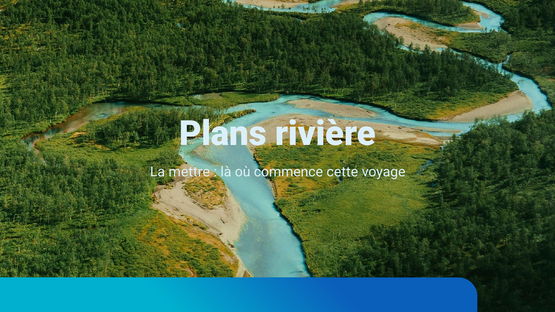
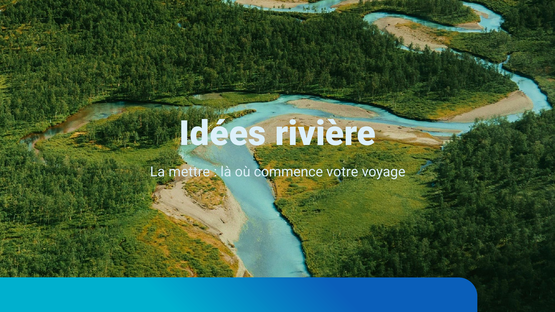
Plans: Plans -> Idées
cette: cette -> votre
